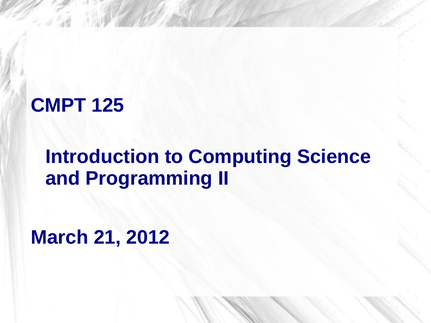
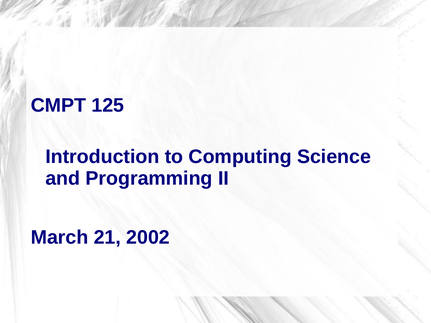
2012: 2012 -> 2002
